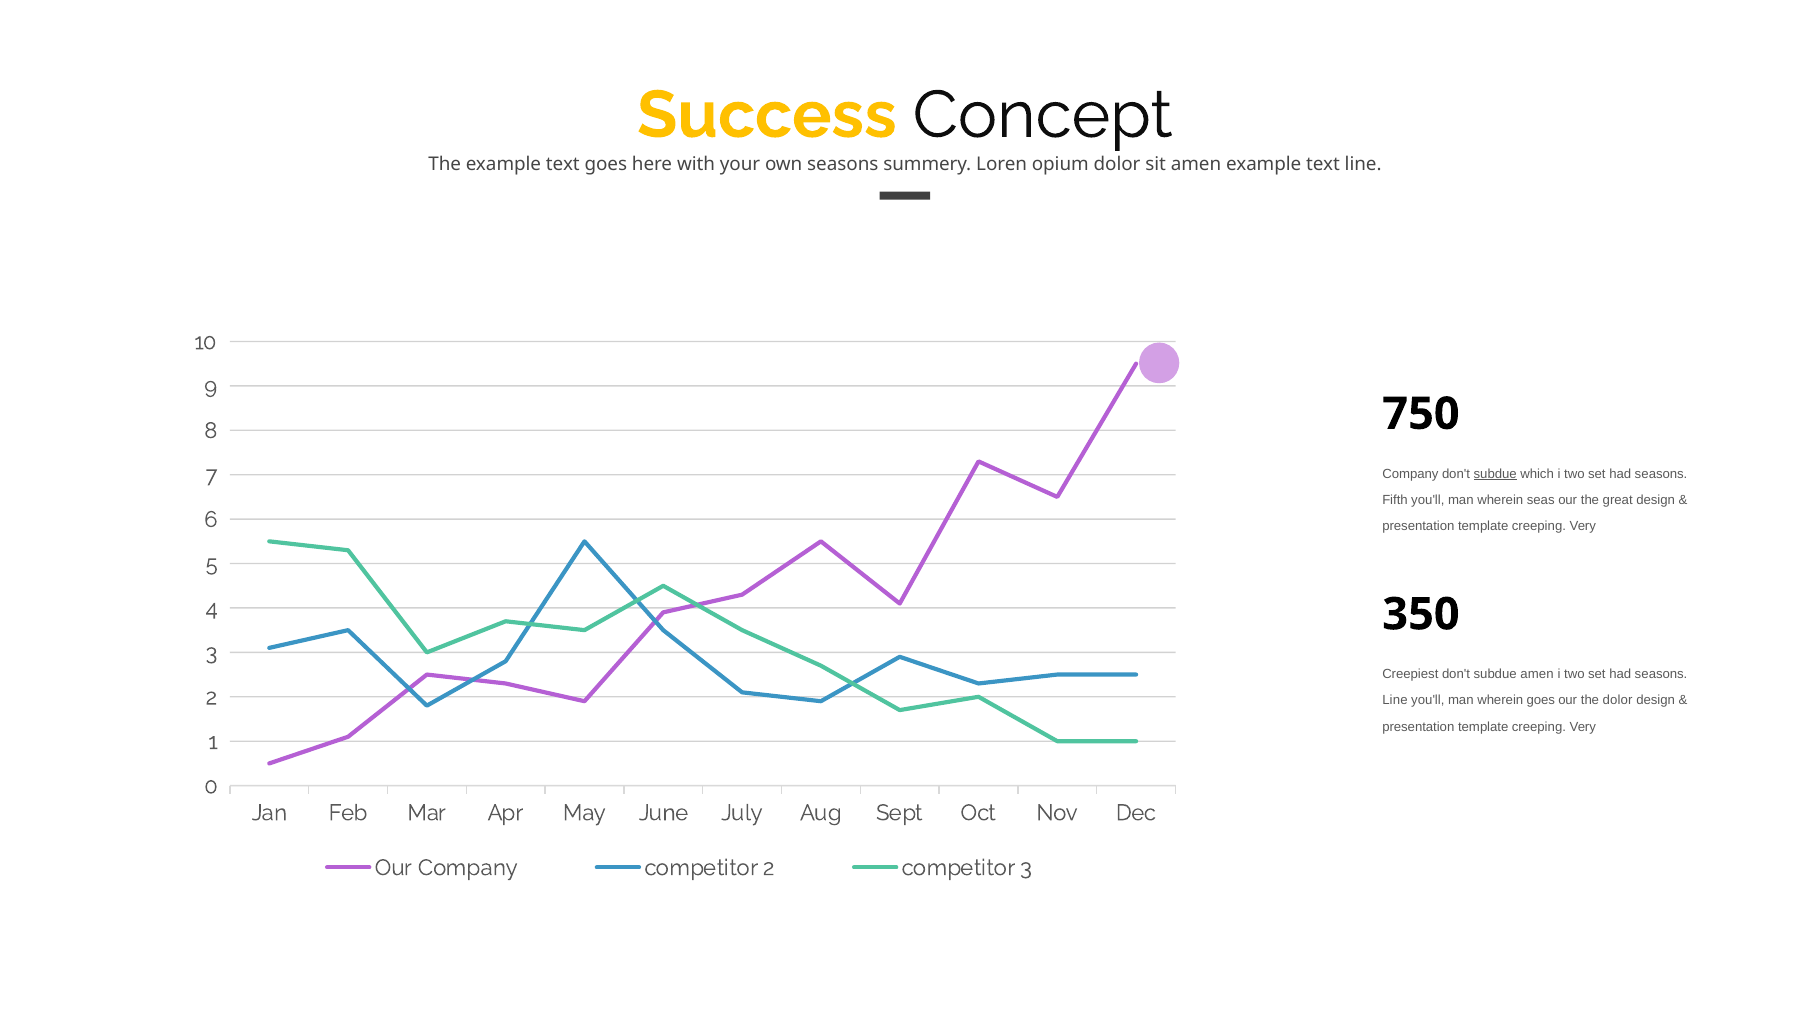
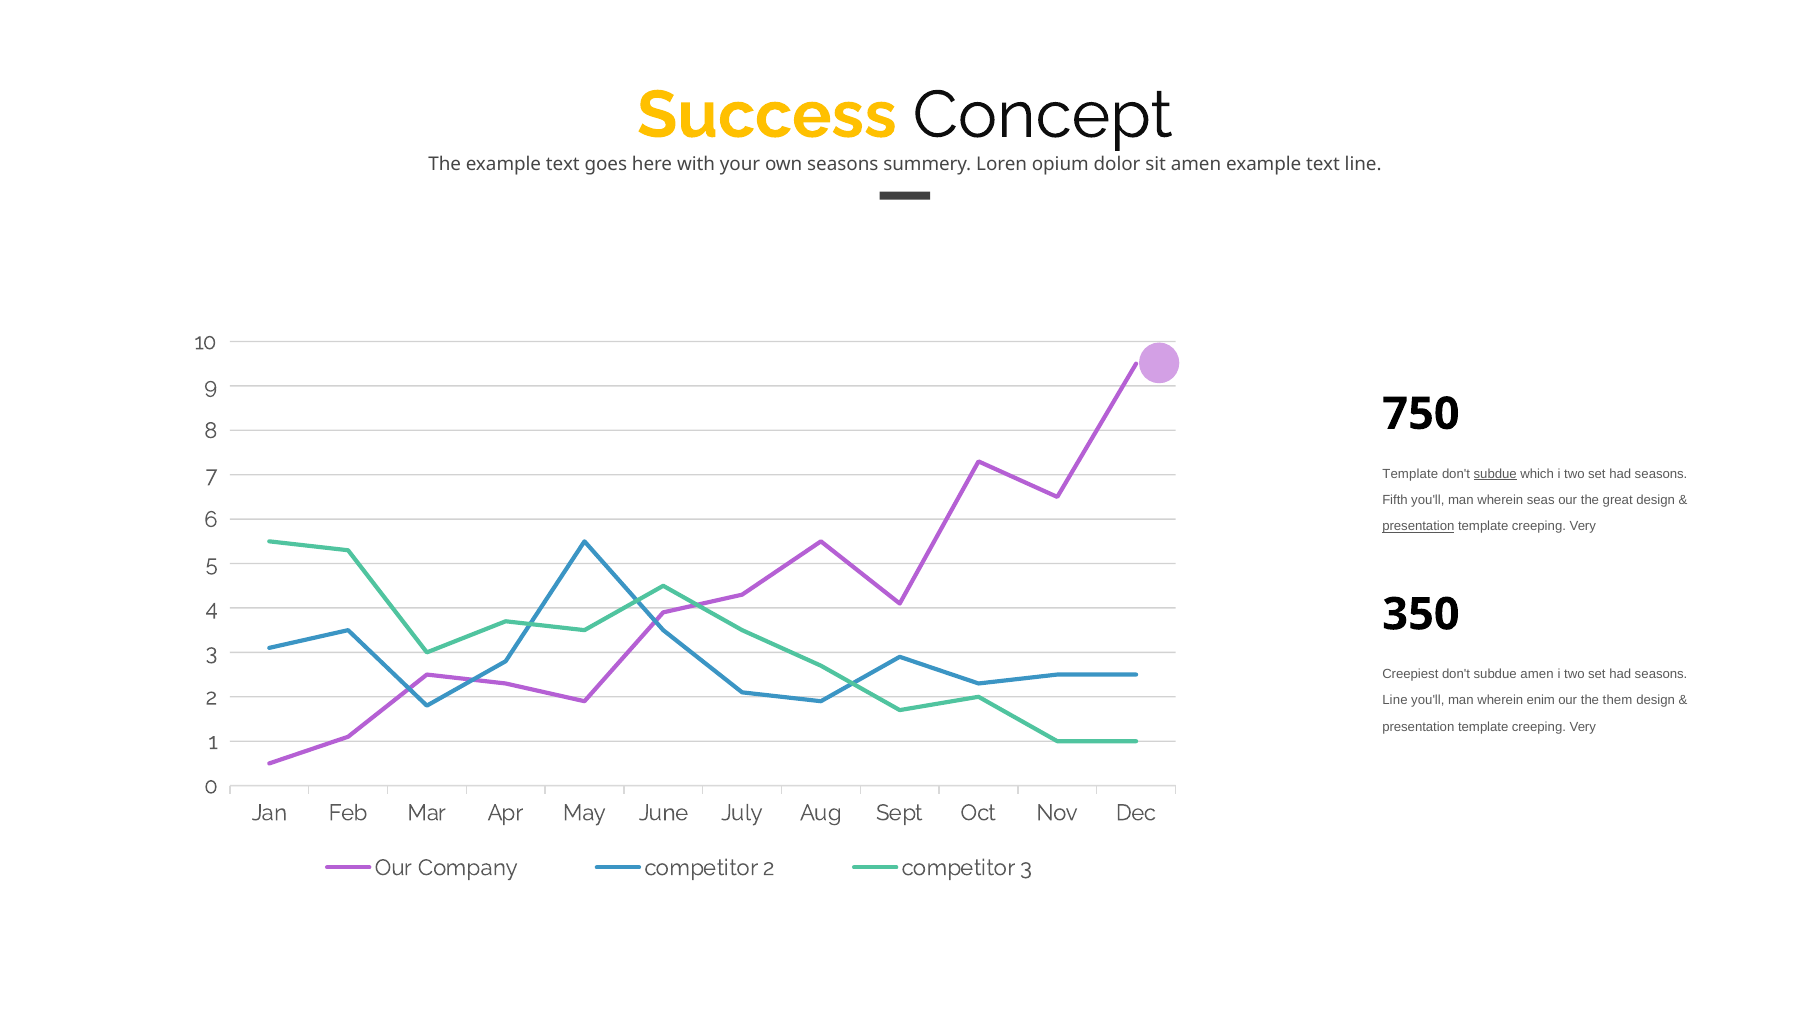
Company at (1410, 474): Company -> Template
presentation at (1418, 527) underline: none -> present
wherein goes: goes -> enim
the dolor: dolor -> them
